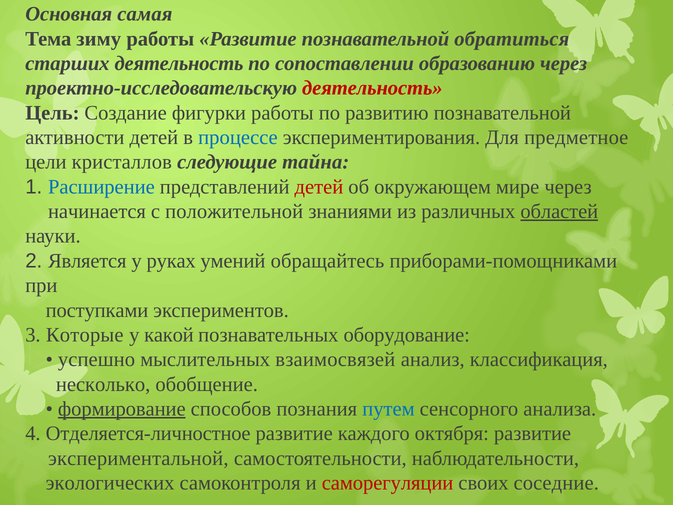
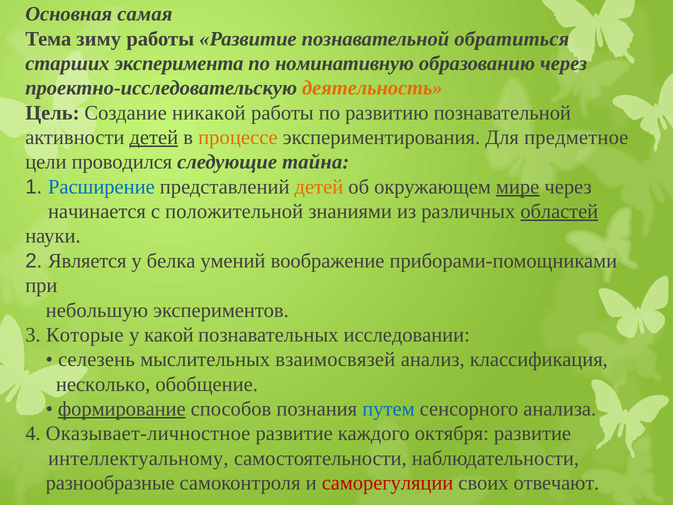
старших деятельность: деятельность -> эксперимента
сопоставлении: сопоставлении -> номинативную
деятельность at (372, 88) colour: red -> orange
фигурки: фигурки -> никакой
детей at (154, 137) underline: none -> present
процессе colour: blue -> orange
кристаллов: кристаллов -> проводился
детей at (319, 187) colour: red -> orange
мире underline: none -> present
руках: руках -> белка
обращайтесь: обращайтесь -> воображение
поступками: поступками -> небольшую
оборудование: оборудование -> исследовании
успешно: успешно -> селезень
Отделяется-личностное: Отделяется-личностное -> Оказывает-личностное
экспериментальной: экспериментальной -> интеллектуальному
экологических: экологических -> разнообразные
соседние: соседние -> отвечают
